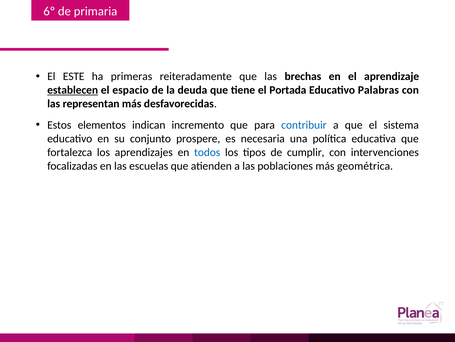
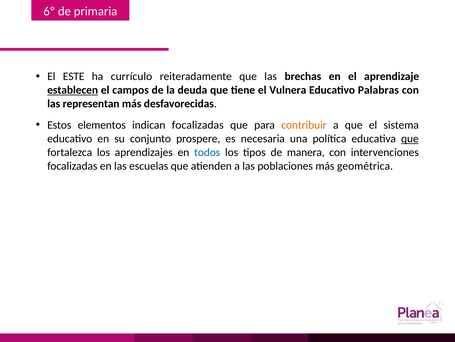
primeras: primeras -> currículo
espacio: espacio -> campos
Portada: Portada -> Vulnera
indican incremento: incremento -> focalizadas
contribuir colour: blue -> orange
que at (410, 139) underline: none -> present
cumplir: cumplir -> manera
